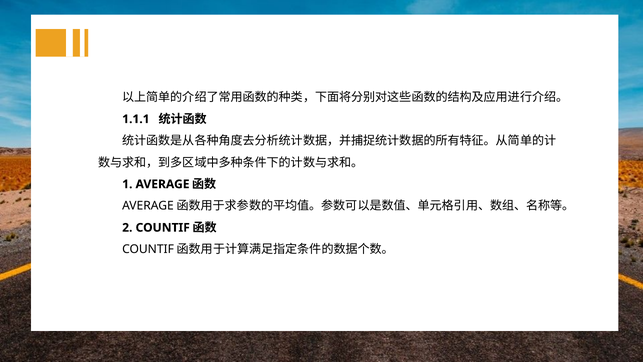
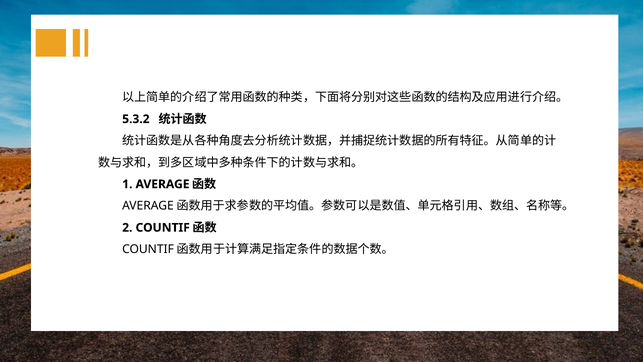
1.1.1: 1.1.1 -> 5.3.2
